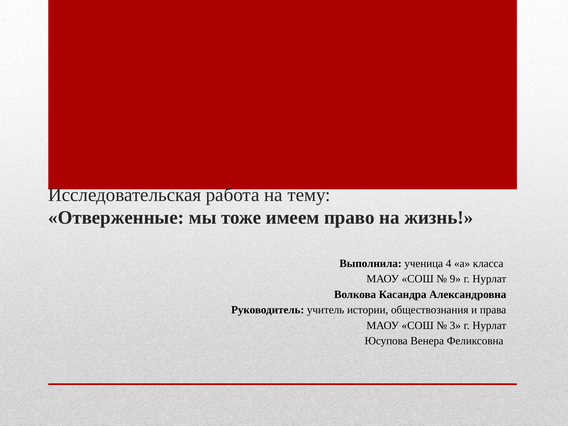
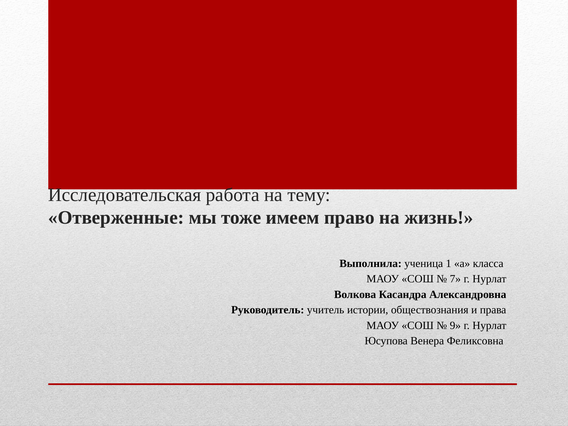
4: 4 -> 1
9: 9 -> 7
3: 3 -> 9
